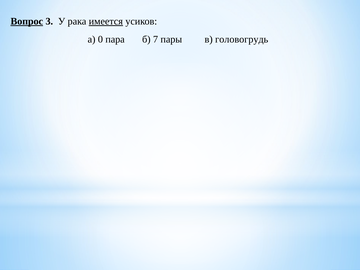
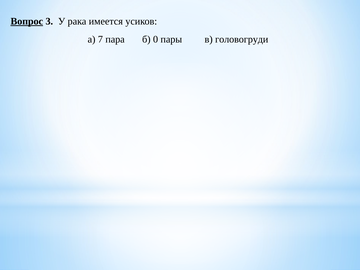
имеется underline: present -> none
0: 0 -> 7
7: 7 -> 0
головогрудь: головогрудь -> головогруди
